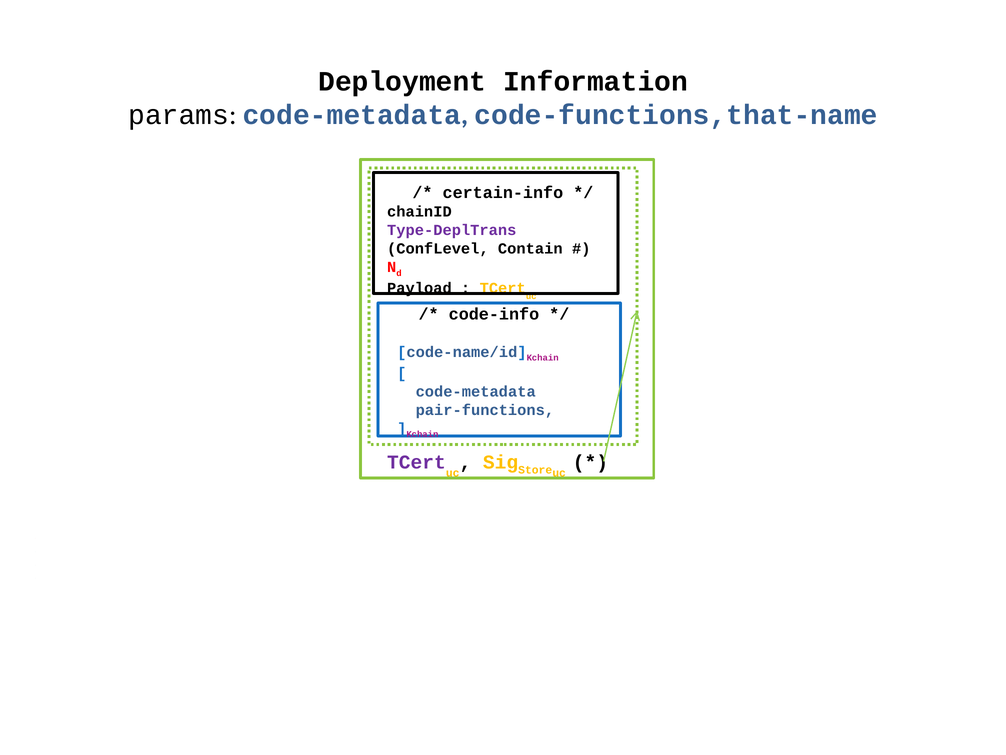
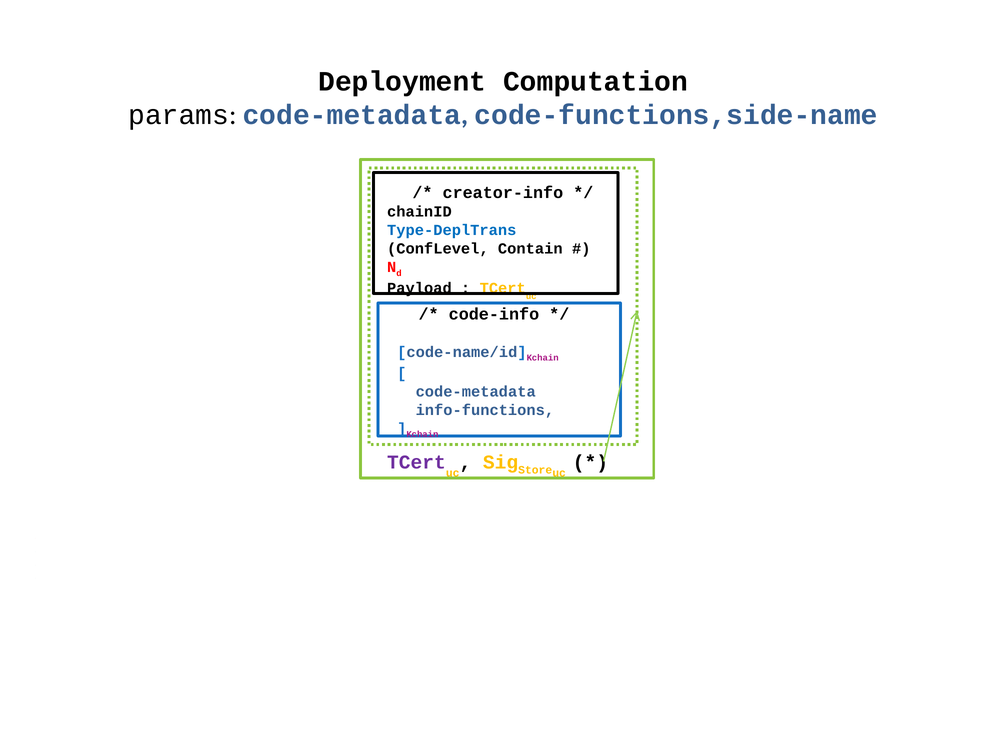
Information: Information -> Computation
code-functions,that-name: code-functions,that-name -> code-functions,side-name
certain-info: certain-info -> creator-info
Type-DeplTrans colour: purple -> blue
pair-functions: pair-functions -> info-functions
